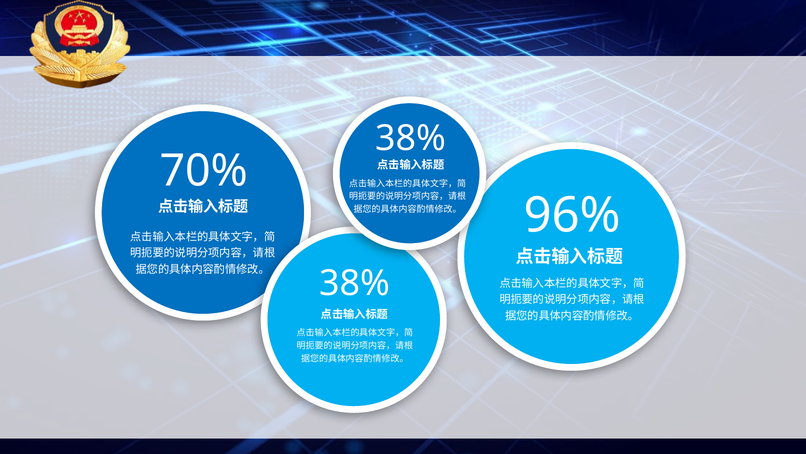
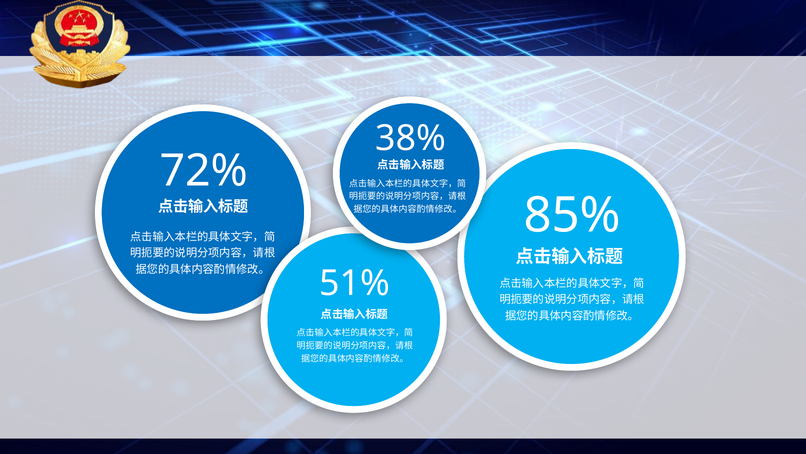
70%: 70% -> 72%
96%: 96% -> 85%
38% at (355, 283): 38% -> 51%
